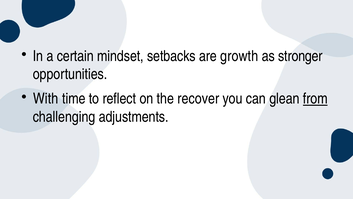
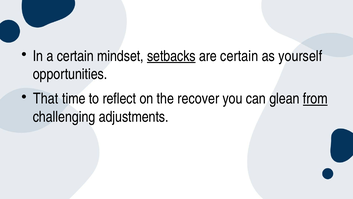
setbacks underline: none -> present
are growth: growth -> certain
stronger: stronger -> yourself
With: With -> That
